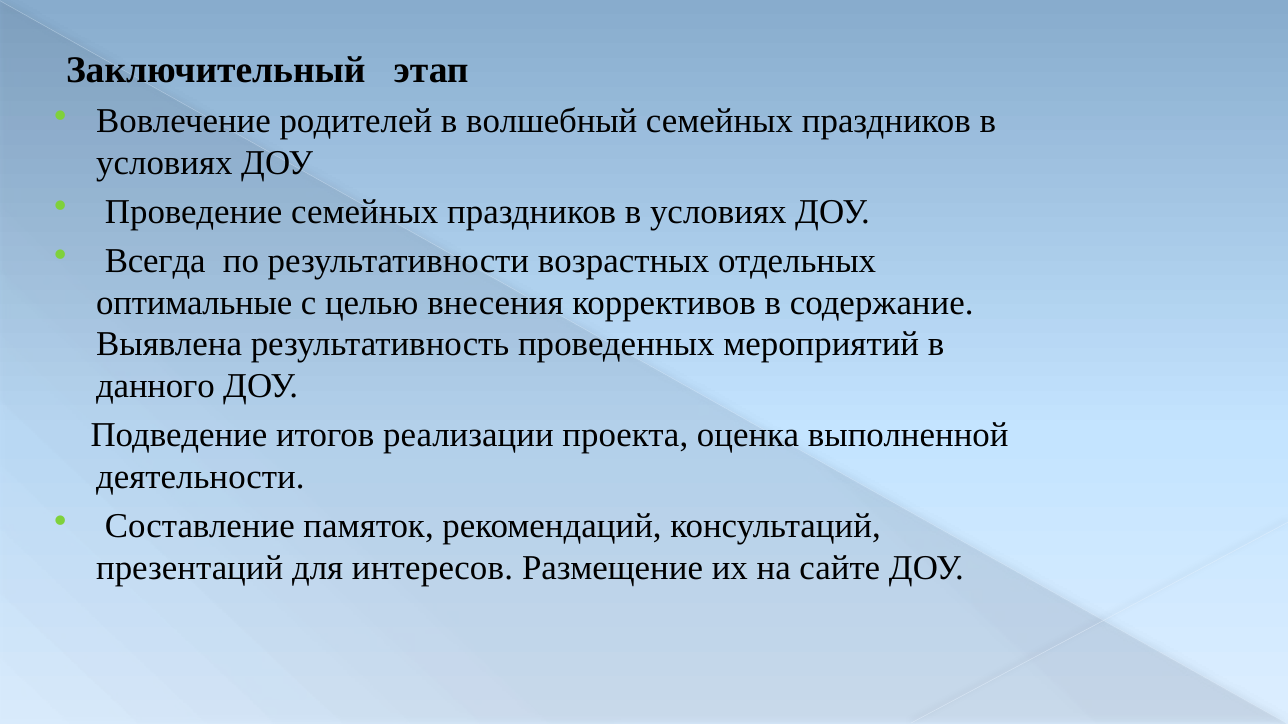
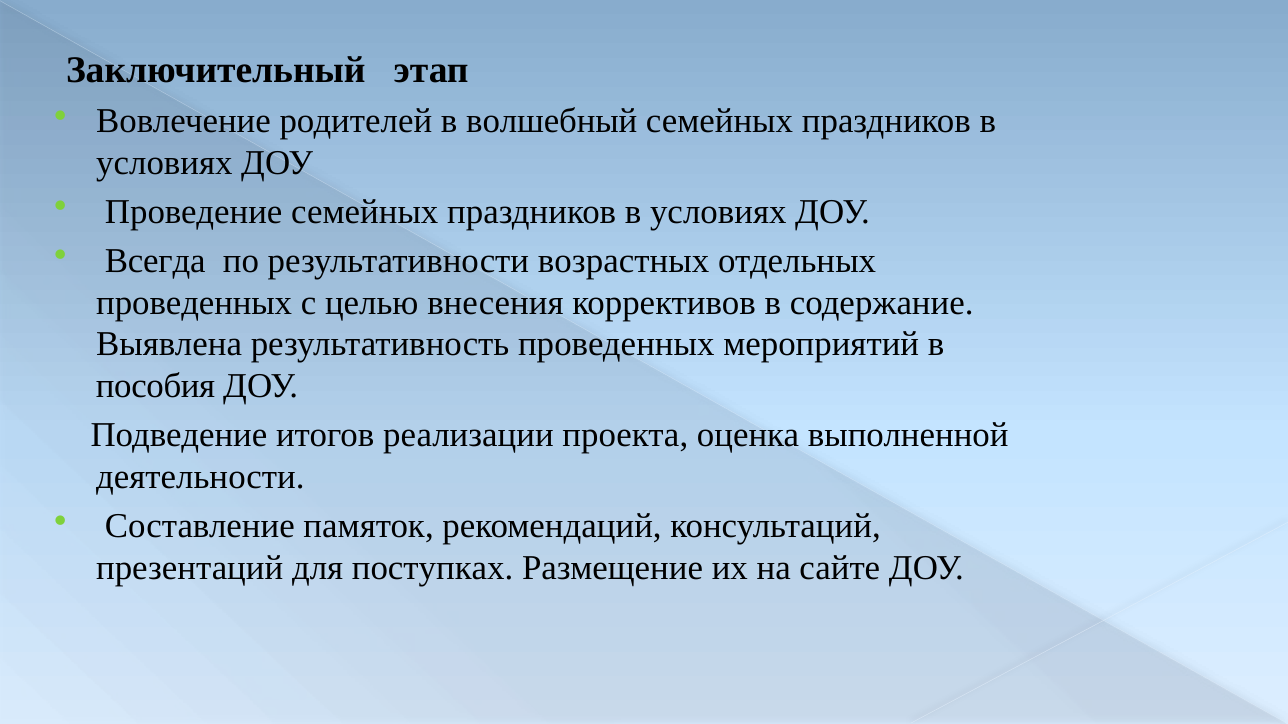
оптимальные at (194, 303): оптимальные -> проведенных
данного: данного -> пособия
интересов: интересов -> поступках
